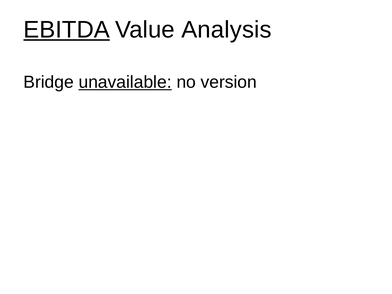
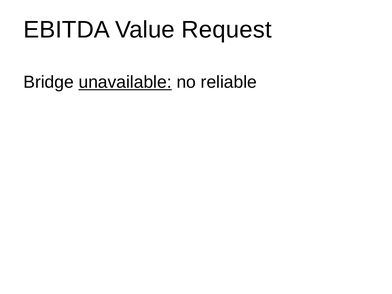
EBITDA underline: present -> none
Analysis: Analysis -> Request
version: version -> reliable
